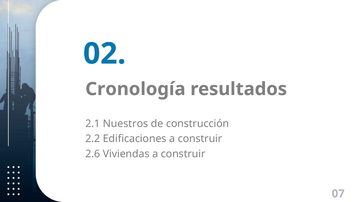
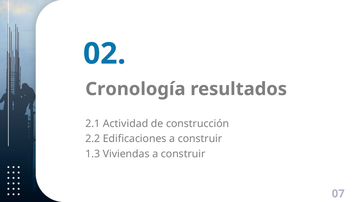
Nuestros: Nuestros -> Actividad
2.6: 2.6 -> 1.3
